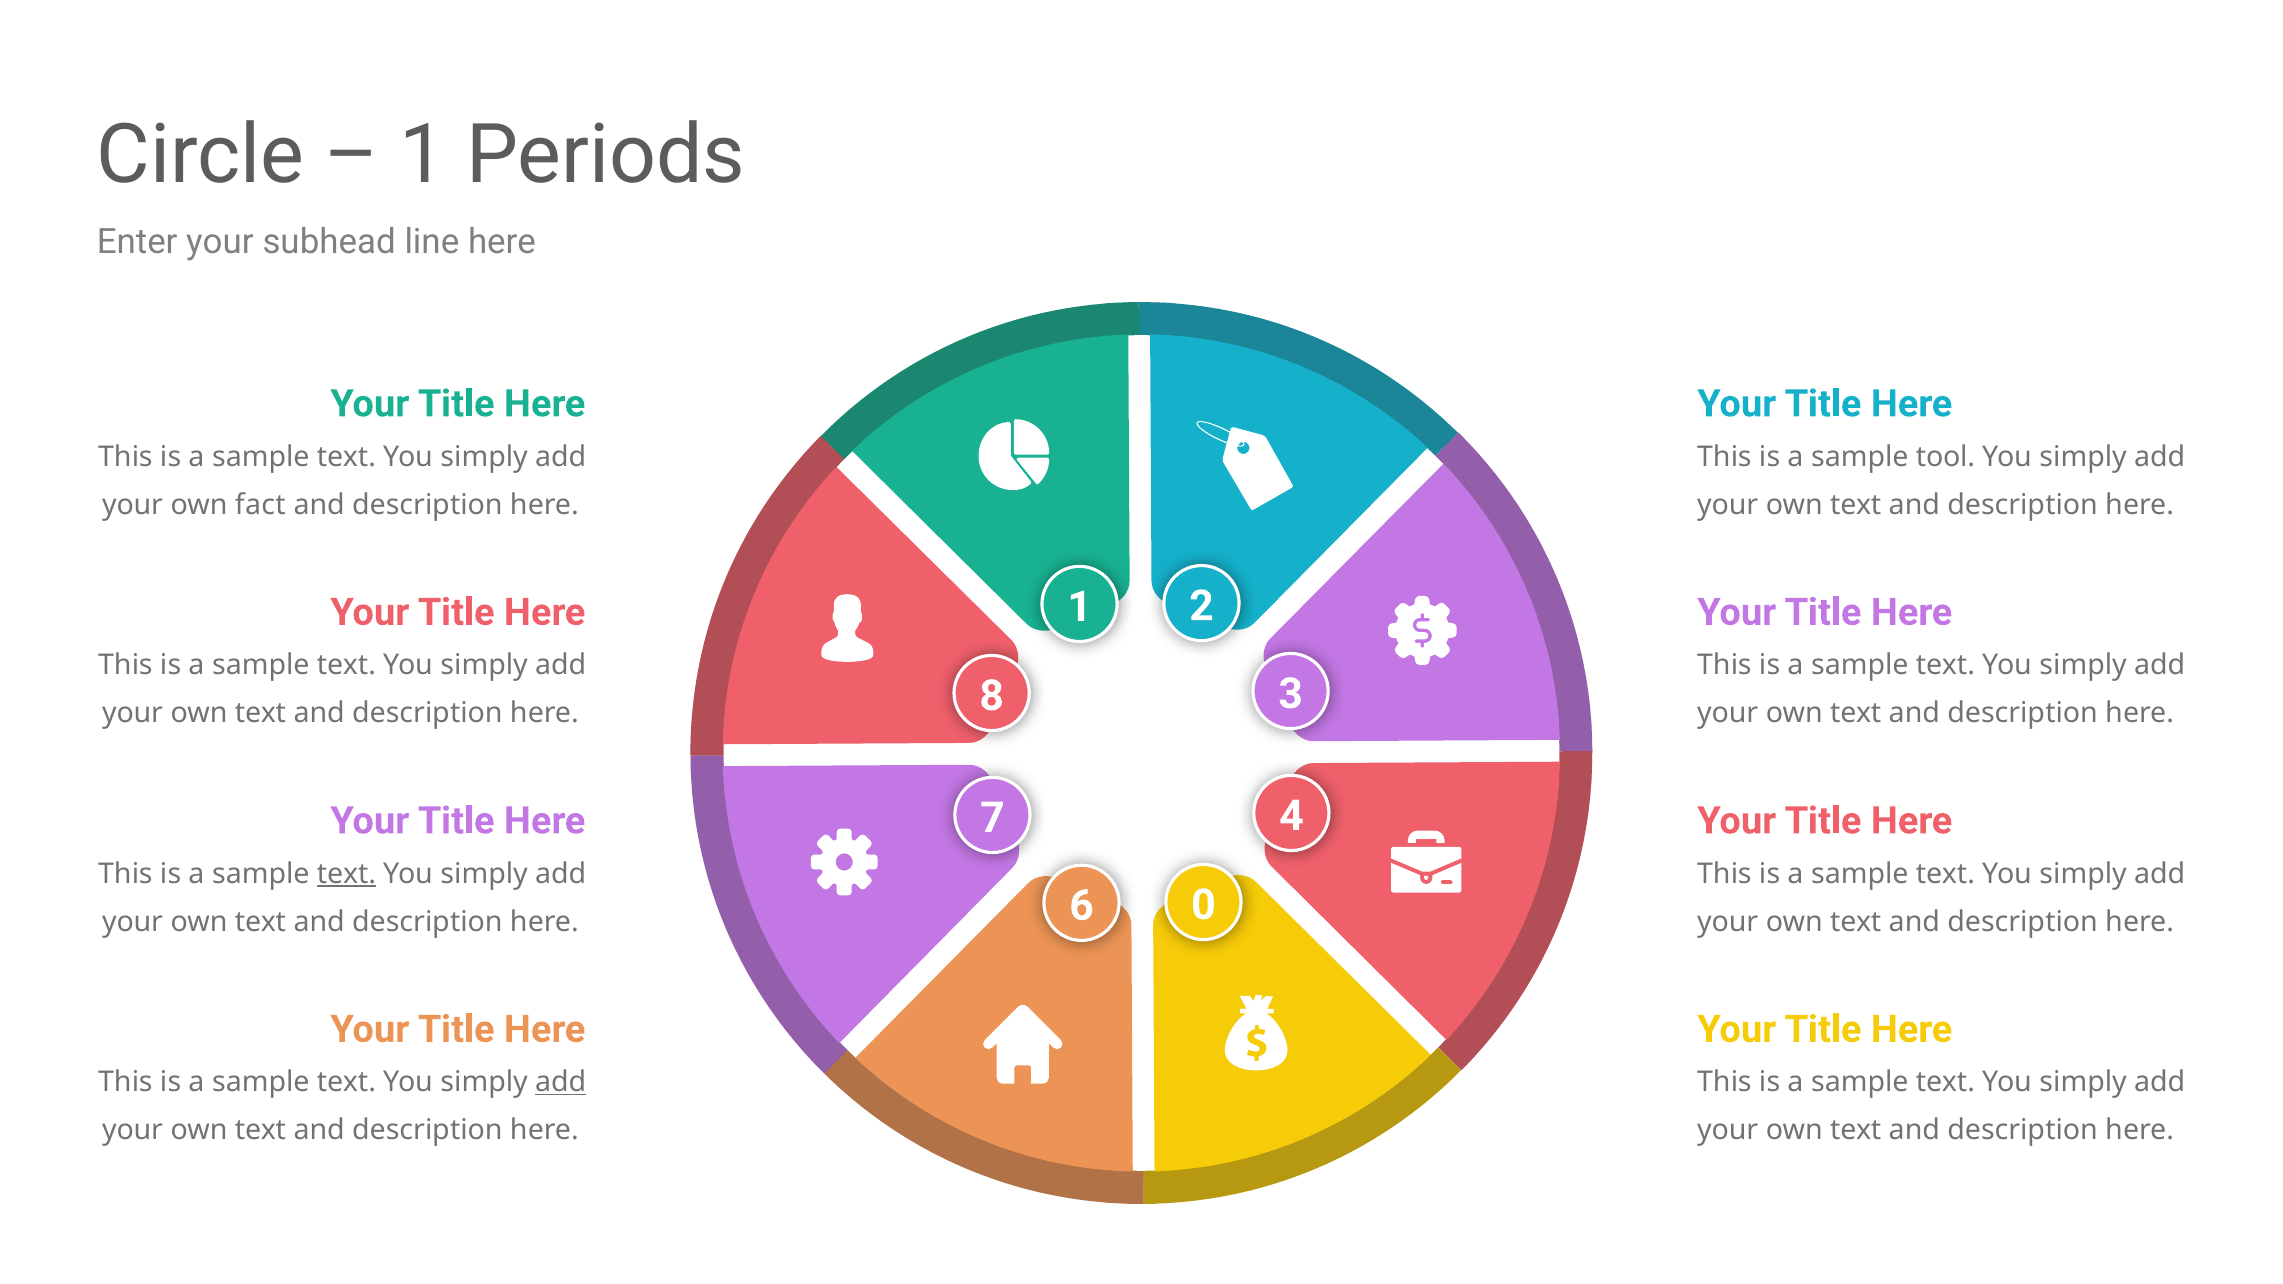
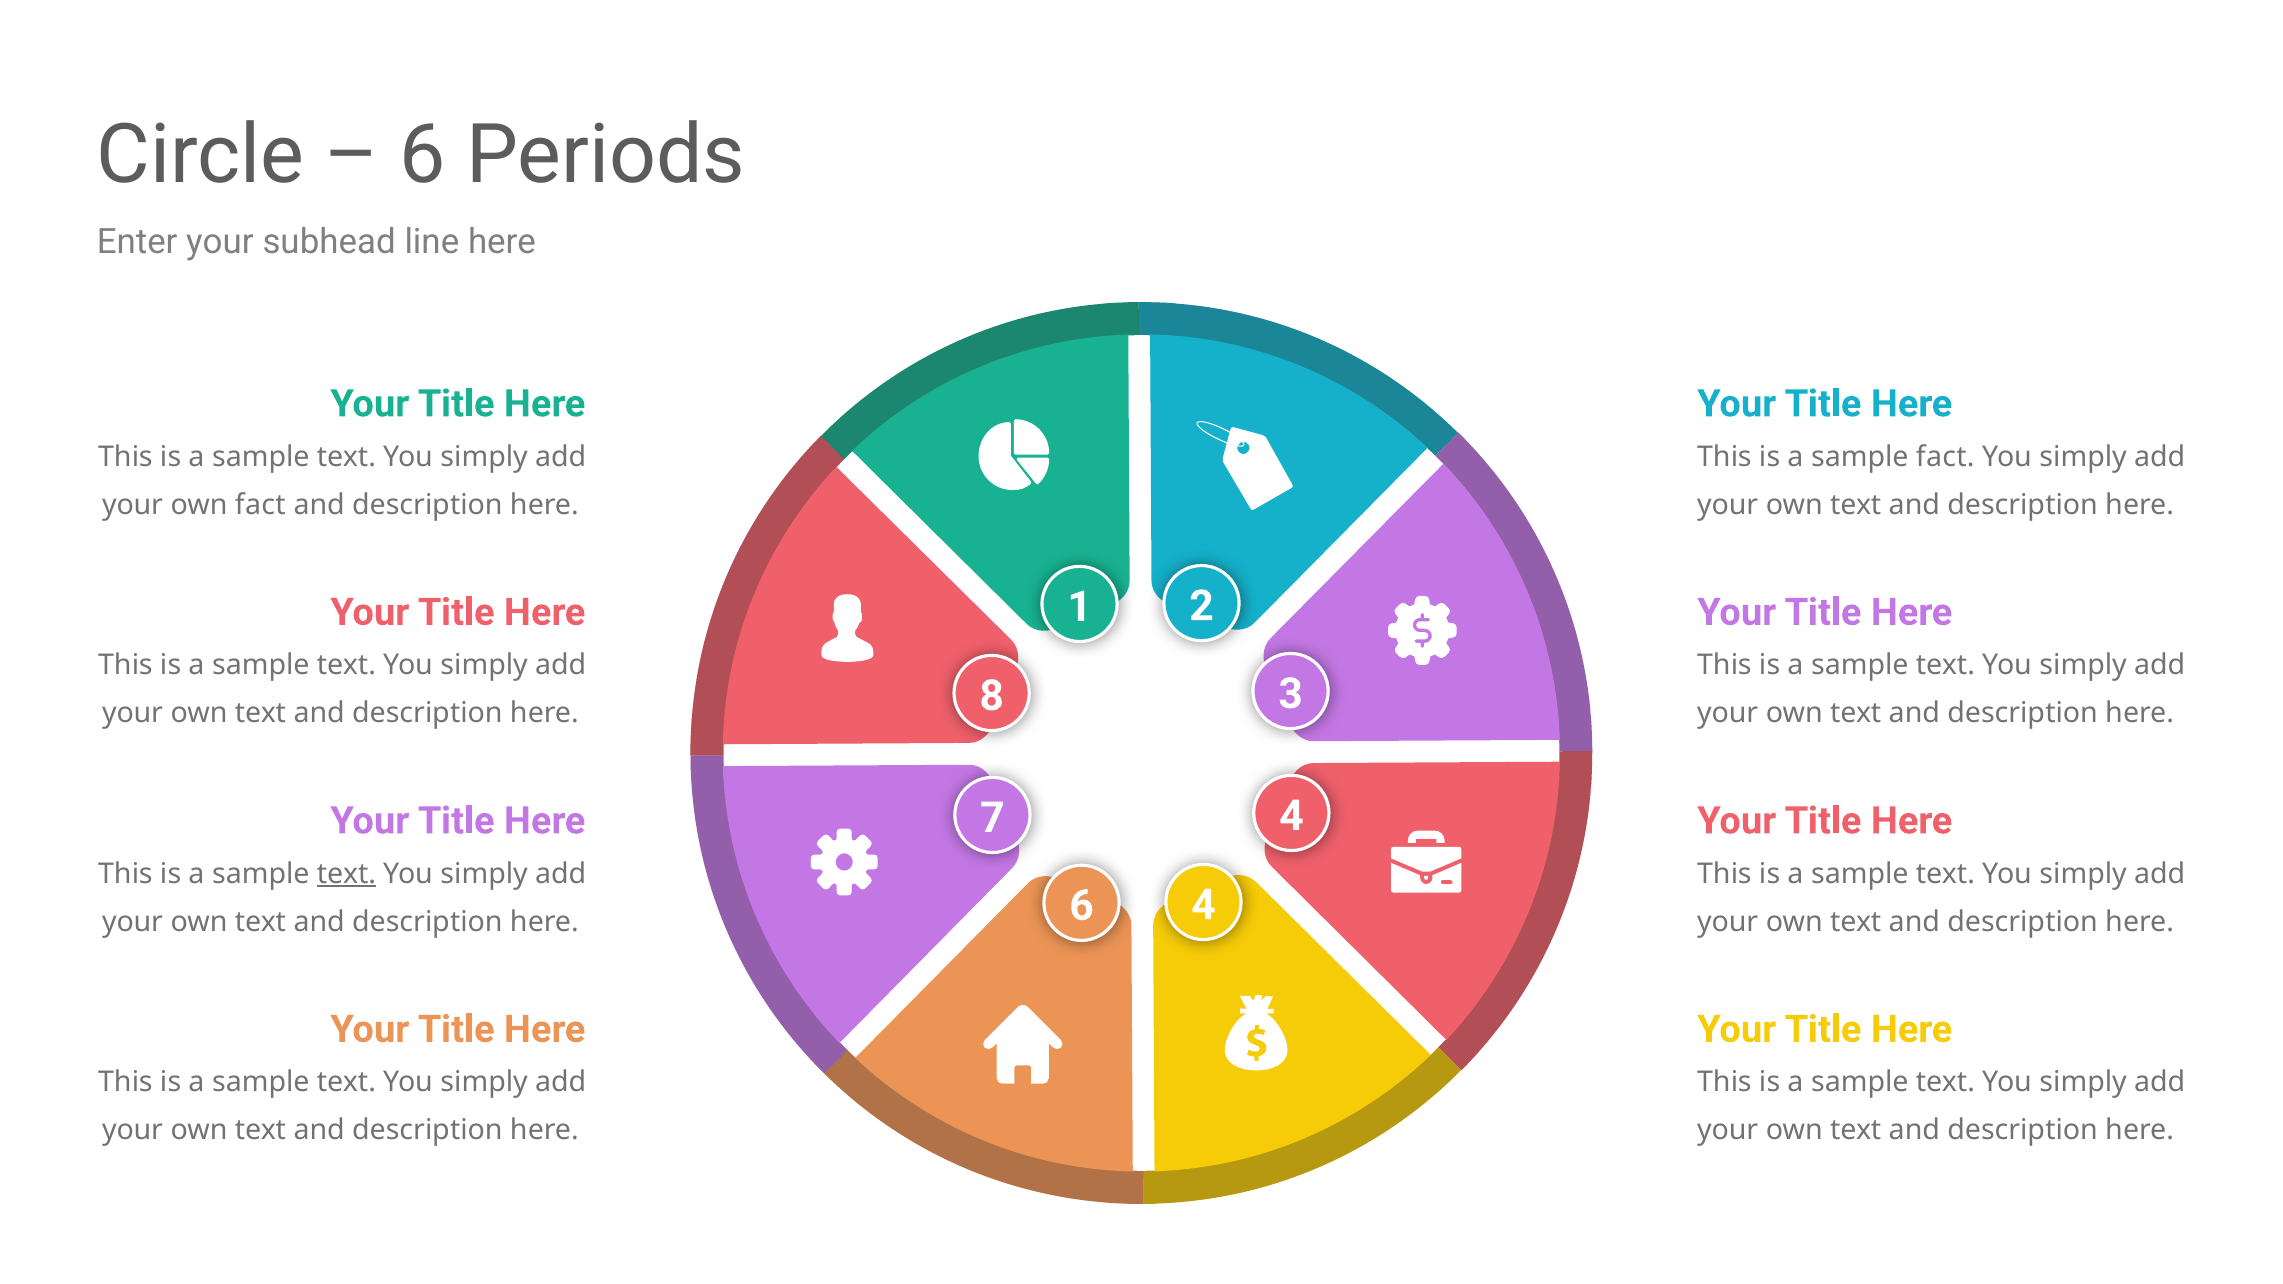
1 at (423, 155): 1 -> 6
sample tool: tool -> fact
6 0: 0 -> 4
add at (561, 1083) underline: present -> none
